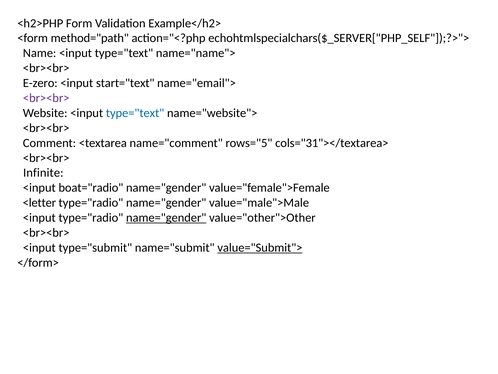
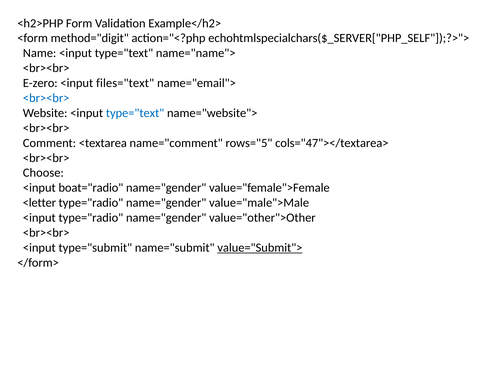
method="path: method="path -> method="digit
start="text: start="text -> files="text
<br><br> at (46, 98) colour: purple -> blue
cols="31"></textarea>: cols="31"></textarea> -> cols="47"></textarea>
Infinite: Infinite -> Choose
name="gender at (166, 217) underline: present -> none
